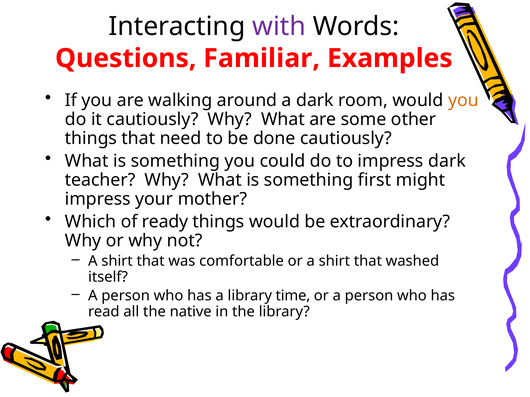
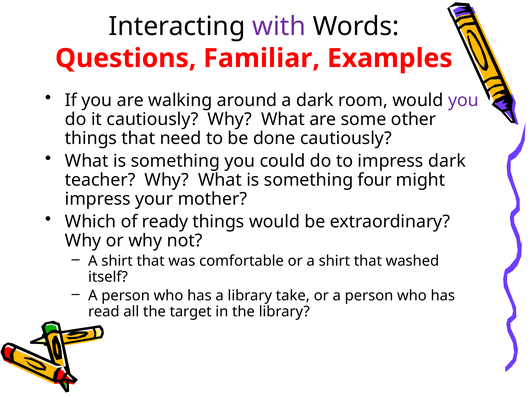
you at (463, 100) colour: orange -> purple
first: first -> four
time: time -> take
native: native -> target
